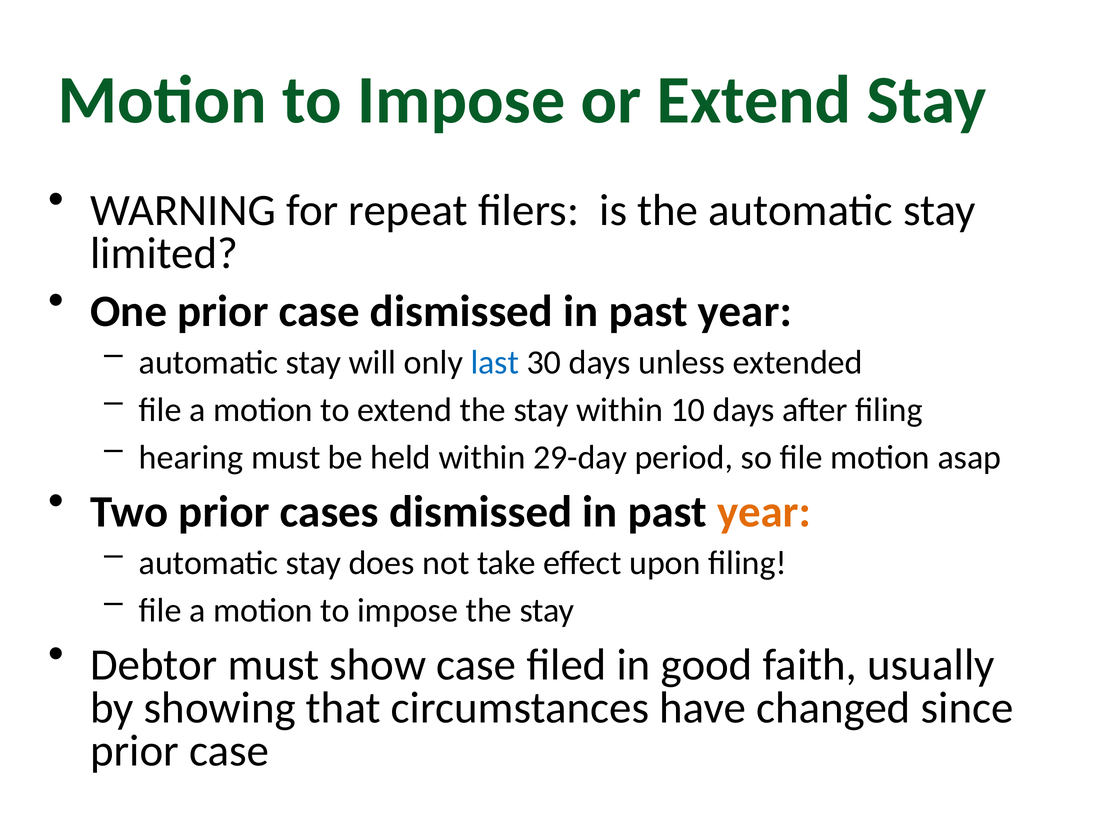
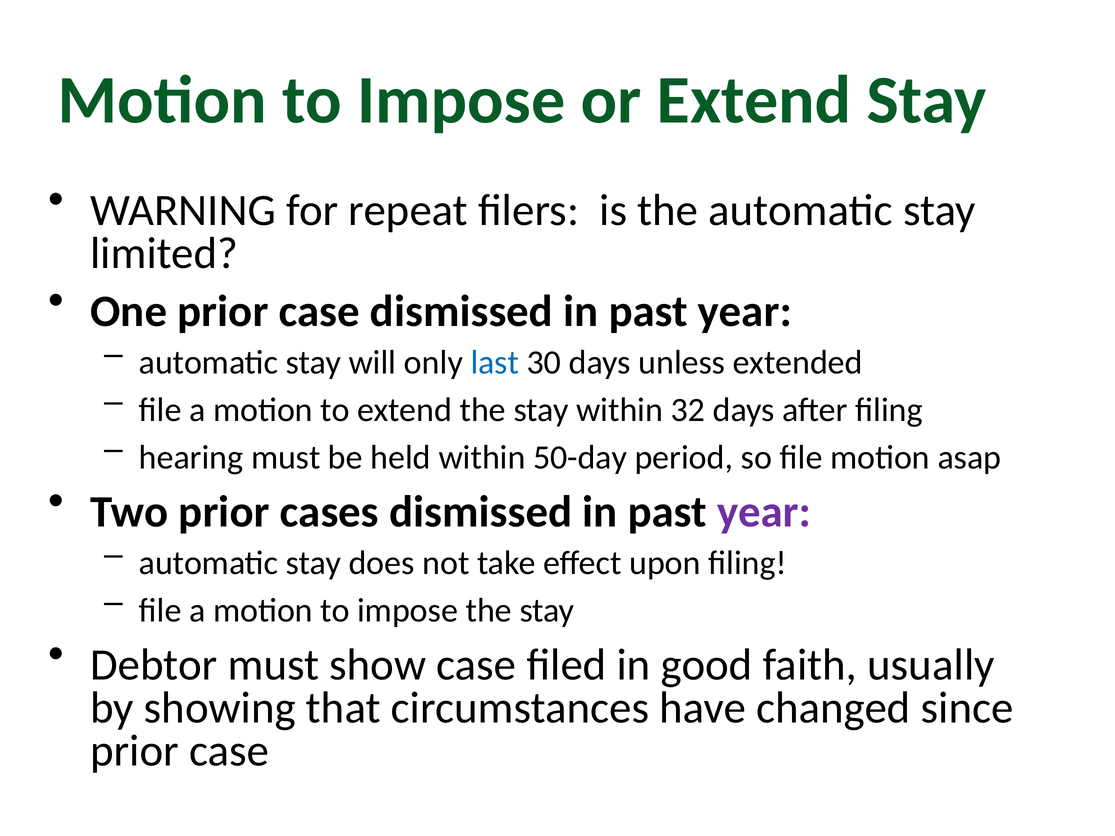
10: 10 -> 32
29-day: 29-day -> 50-day
year at (764, 512) colour: orange -> purple
